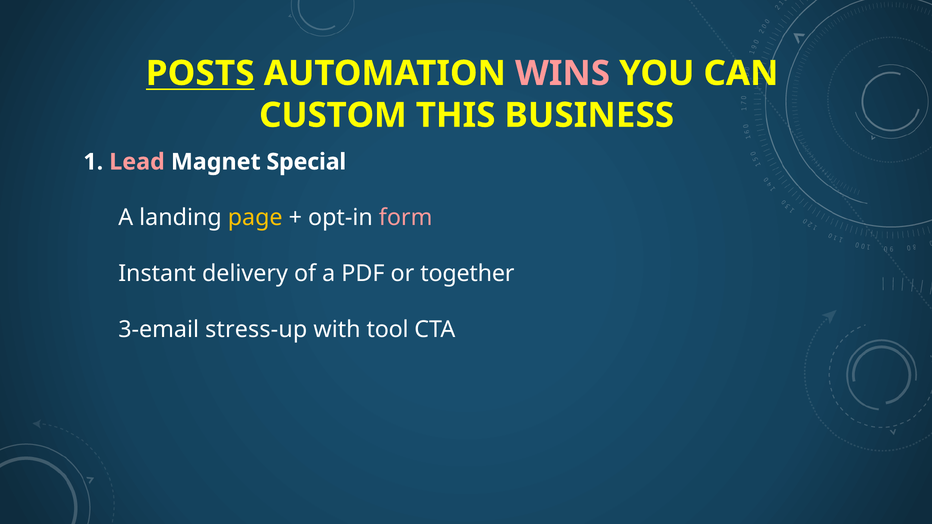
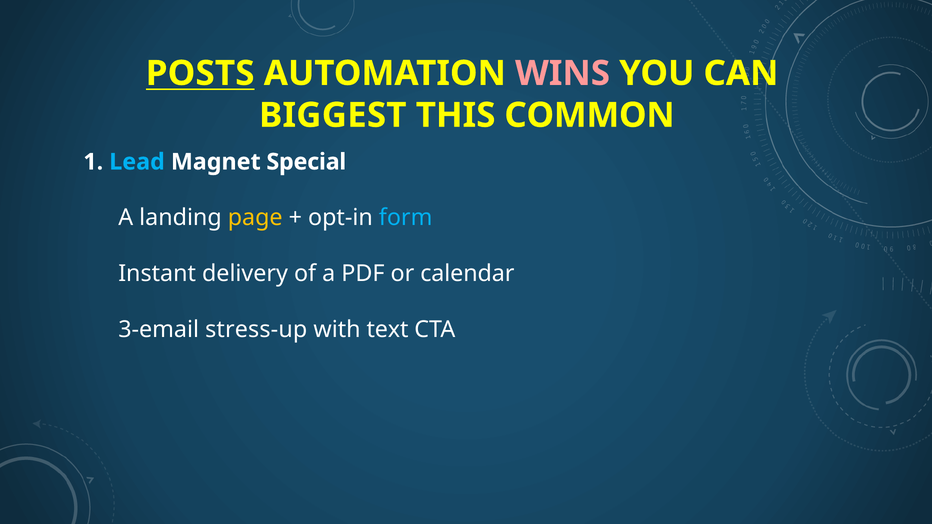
CUSTOM: CUSTOM -> BIGGEST
BUSINESS: BUSINESS -> COMMON
Lead colour: pink -> light blue
form colour: pink -> light blue
together: together -> calendar
tool: tool -> text
